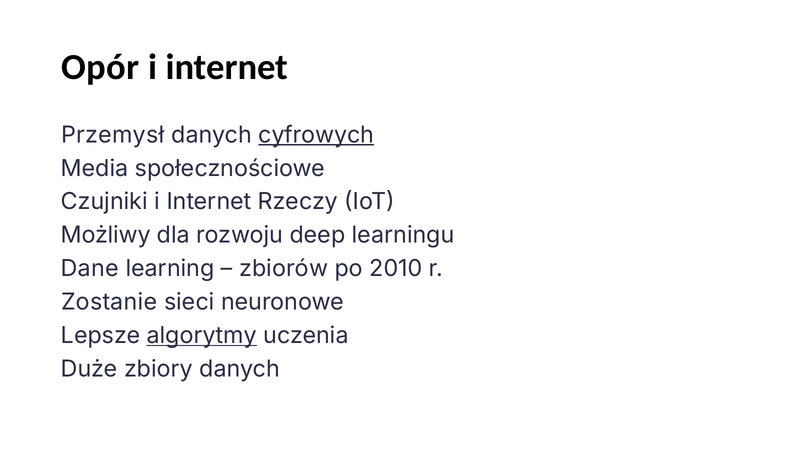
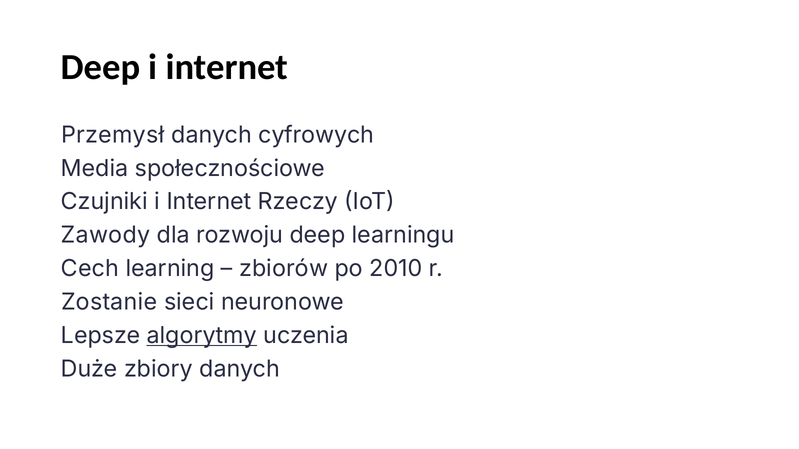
Opór at (100, 67): Opór -> Deep
cyfrowych underline: present -> none
Możliwy: Możliwy -> Zawody
Dane: Dane -> Cech
